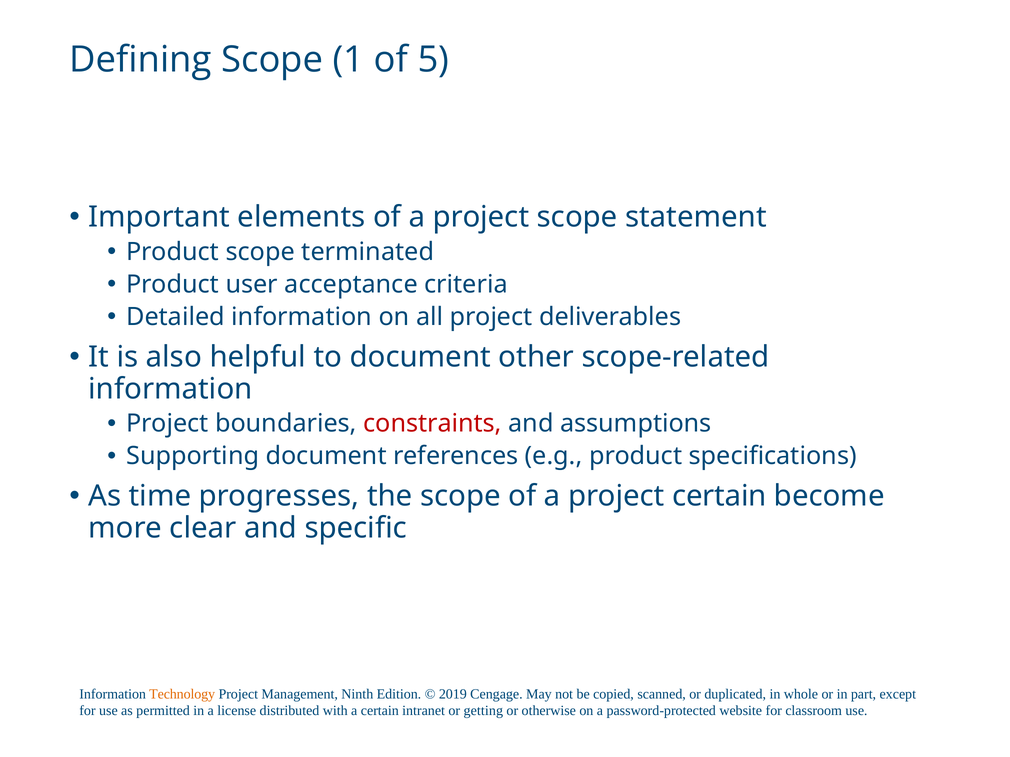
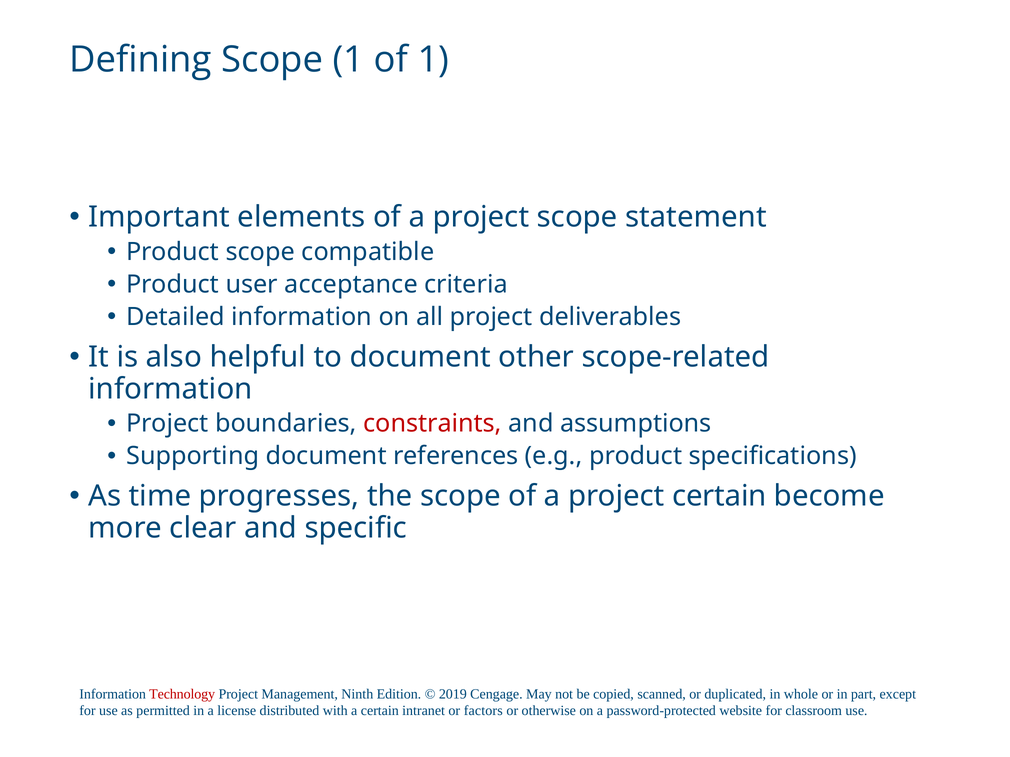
of 5: 5 -> 1
terminated: terminated -> compatible
Technology colour: orange -> red
getting: getting -> factors
